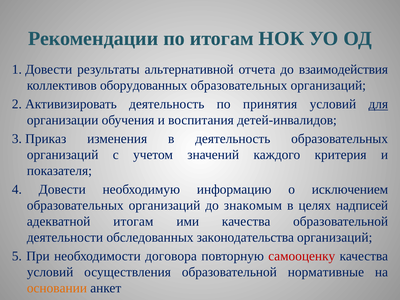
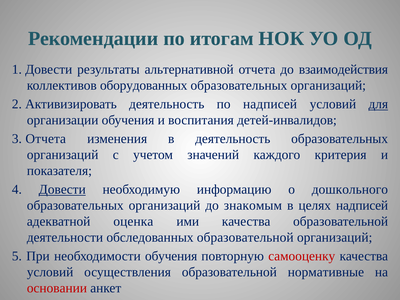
по принятия: принятия -> надписей
3 Приказ: Приказ -> Отчета
Довести at (62, 190) underline: none -> present
исключением: исключением -> дошкольного
адекватной итогам: итогам -> оценка
обследованных законодательства: законодательства -> образовательной
необходимости договора: договора -> обучения
основании colour: orange -> red
